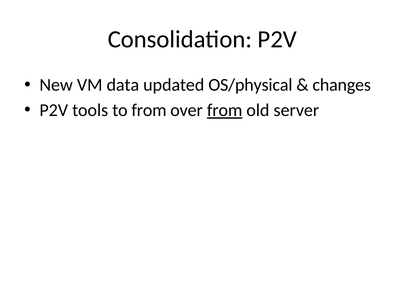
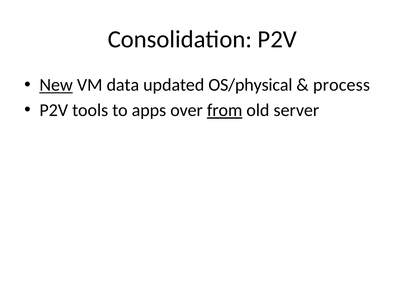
New underline: none -> present
changes: changes -> process
to from: from -> apps
